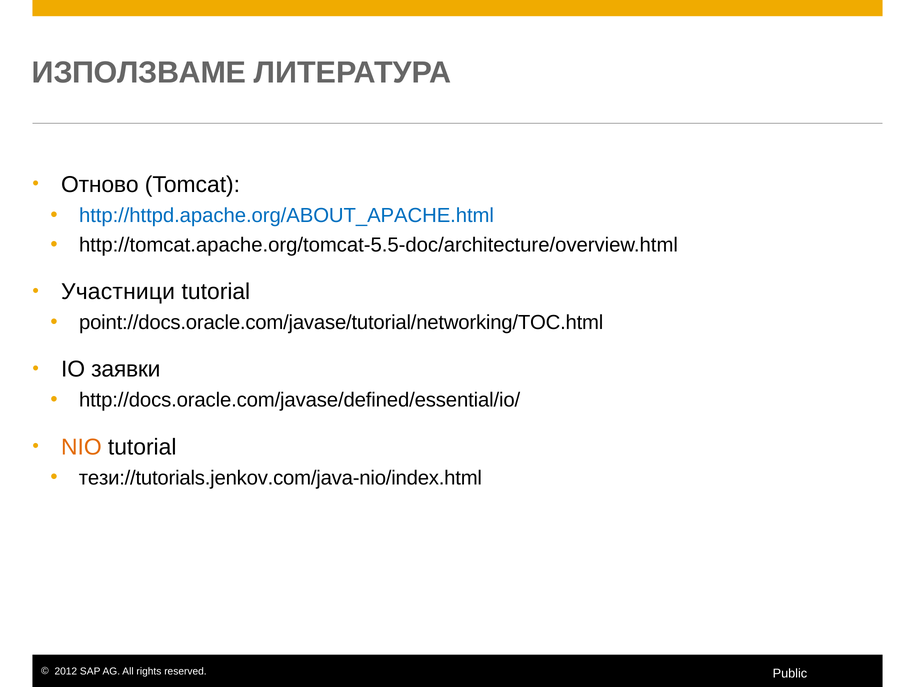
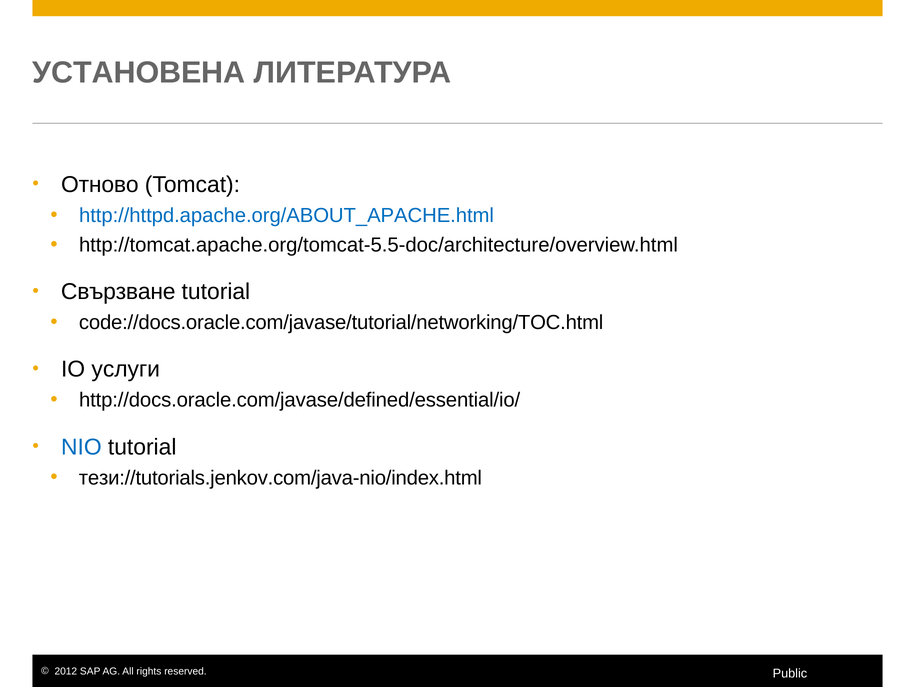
ИЗПОЛЗВАМЕ: ИЗПОЛЗВАМЕ -> УСТАНОВЕНА
Участници: Участници -> Свързване
point://docs.oracle.com/javase/tutorial/networking/TOC.html: point://docs.oracle.com/javase/tutorial/networking/TOC.html -> code://docs.oracle.com/javase/tutorial/networking/TOC.html
заявки: заявки -> услуги
NIO colour: orange -> blue
